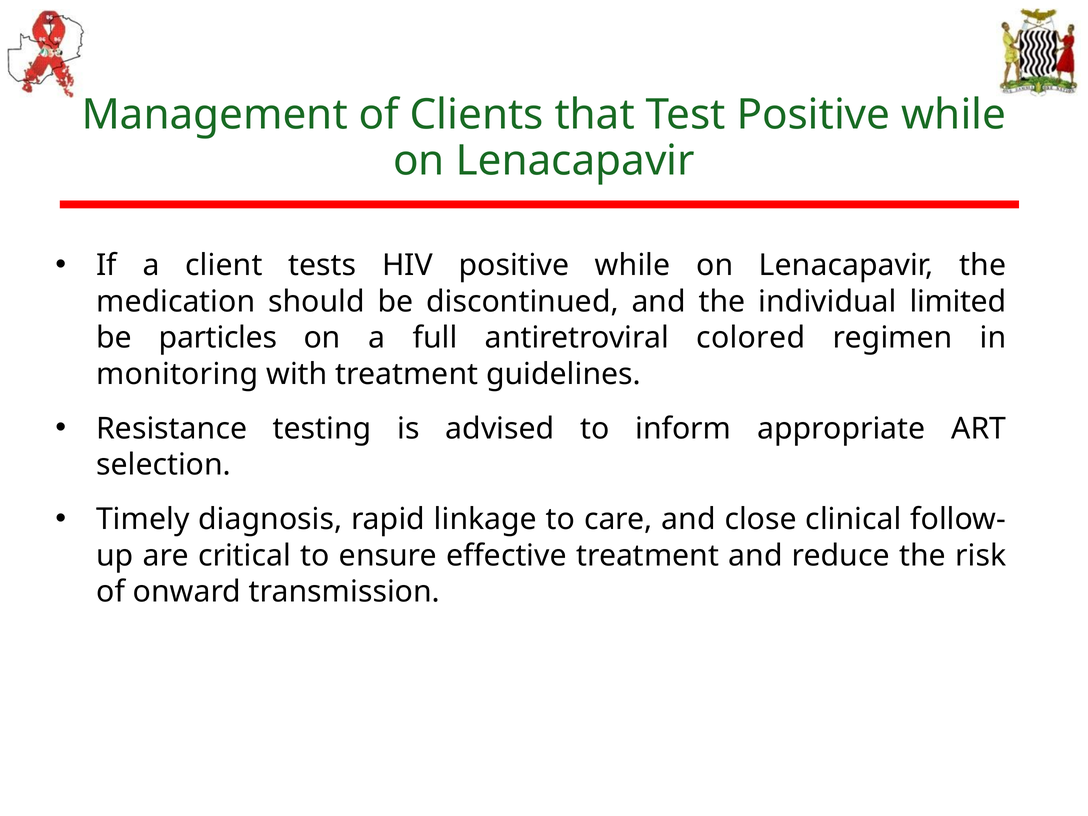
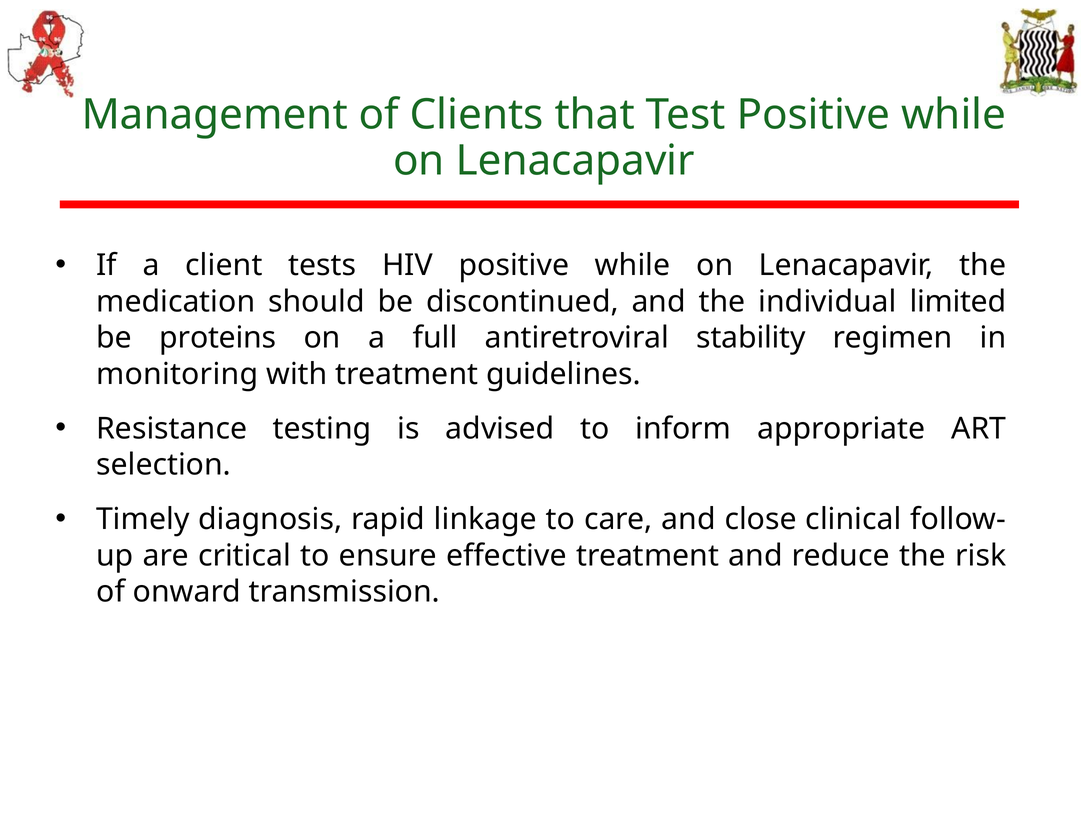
particles: particles -> proteins
colored: colored -> stability
